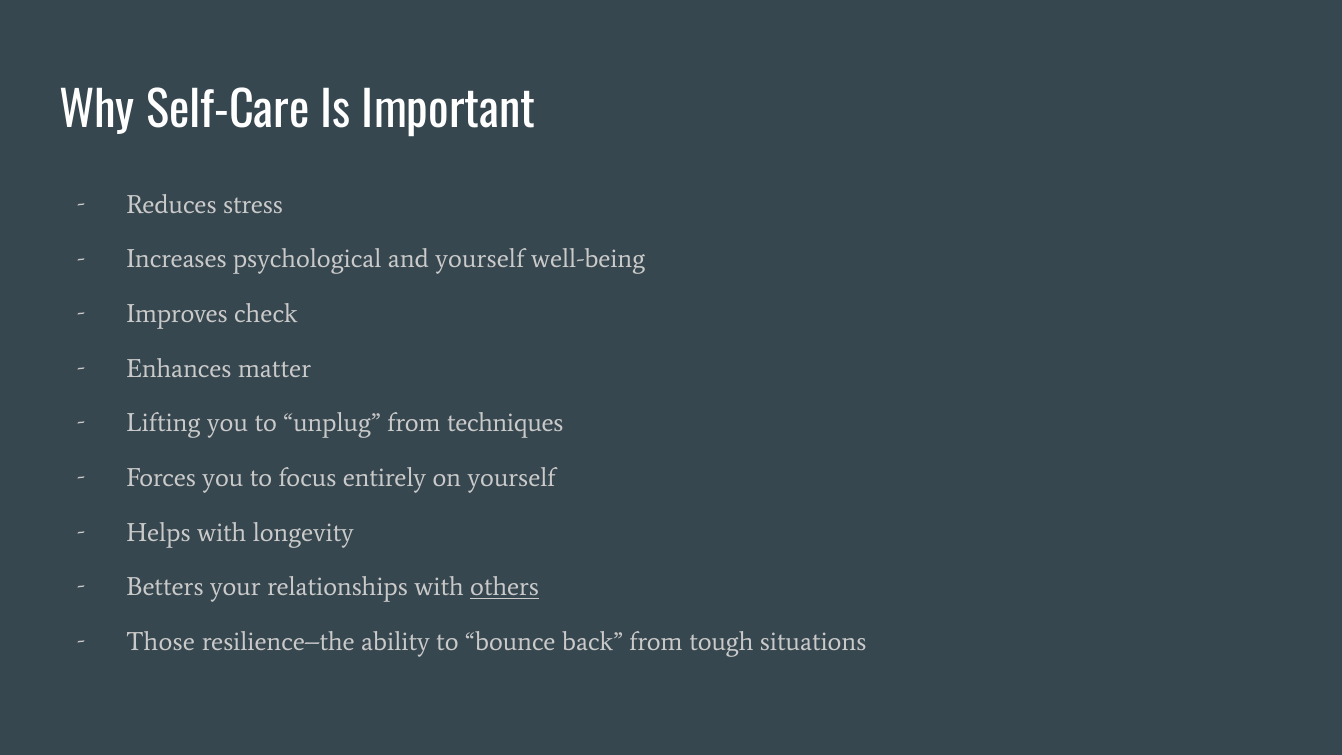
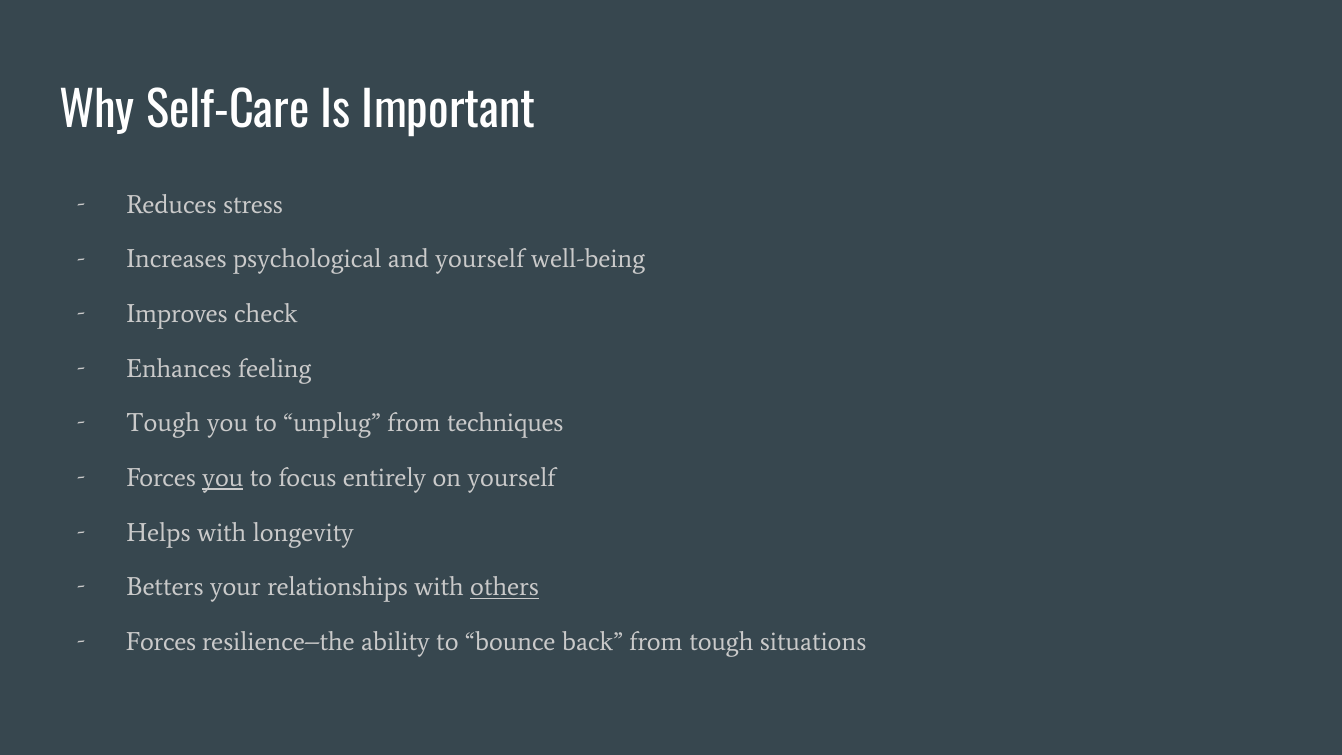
matter: matter -> feeling
Lifting at (163, 423): Lifting -> Tough
you at (223, 478) underline: none -> present
Those at (161, 642): Those -> Forces
